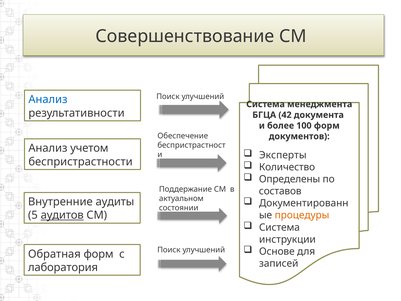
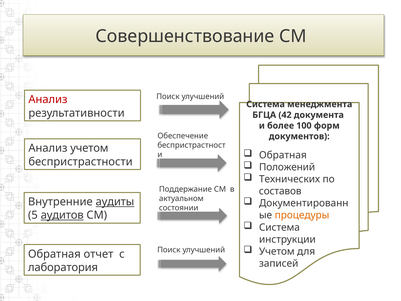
Анализ at (48, 100) colour: blue -> red
Эксперты at (283, 155): Эксперты -> Обратная
Количество: Количество -> Положений
Определены: Определены -> Технических
аудиты underline: none -> present
Основе at (277, 251): Основе -> Учетом
Обратная форм: форм -> отчет
